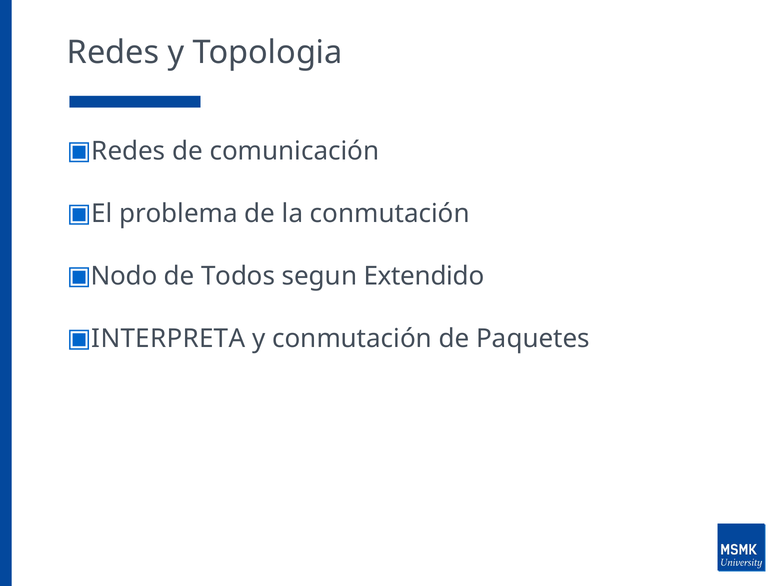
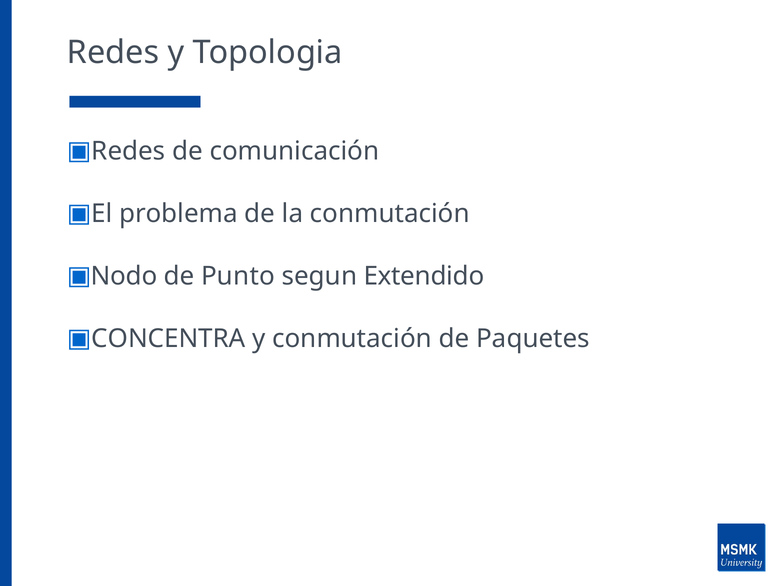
Todos: Todos -> Punto
INTERPRETA: INTERPRETA -> CONCENTRA
